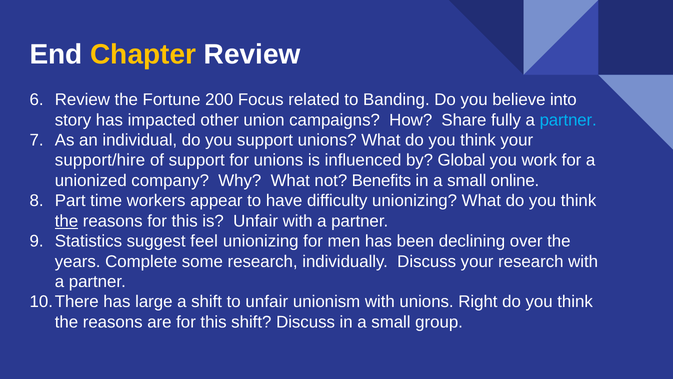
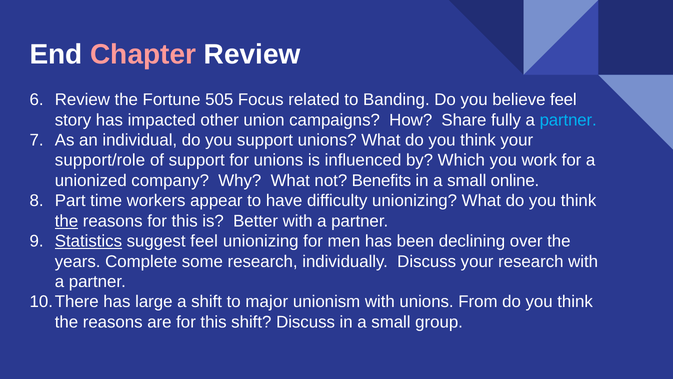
Chapter colour: yellow -> pink
200: 200 -> 505
believe into: into -> feel
support/hire: support/hire -> support/role
Global: Global -> Which
is Unfair: Unfair -> Better
Statistics underline: none -> present
to unfair: unfair -> major
Right: Right -> From
